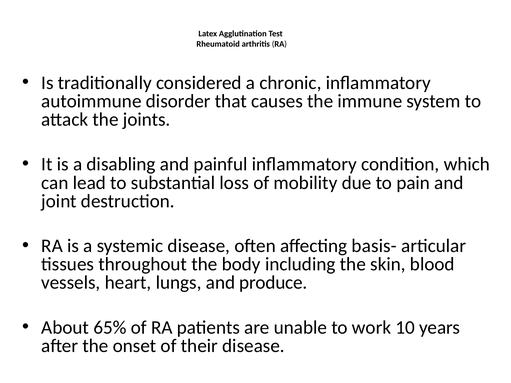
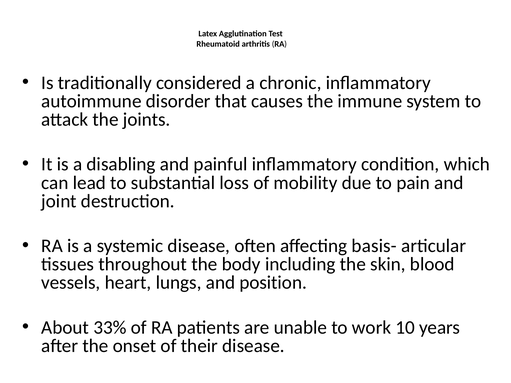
produce: produce -> position
65%: 65% -> 33%
